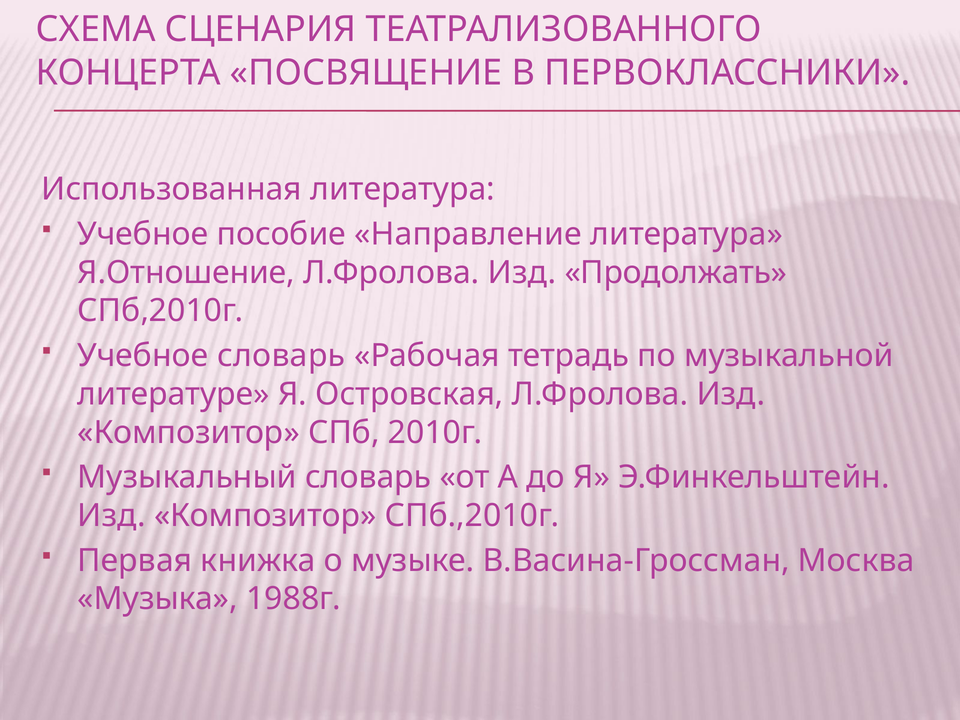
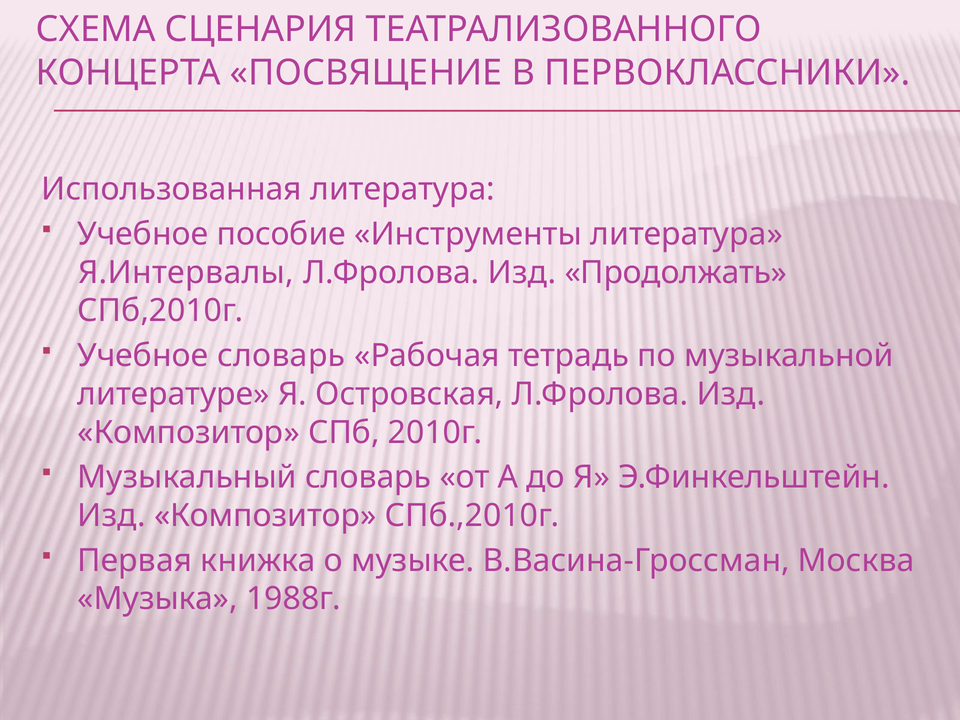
Направление: Направление -> Инструменты
Я.Отношение: Я.Отношение -> Я.Интервалы
